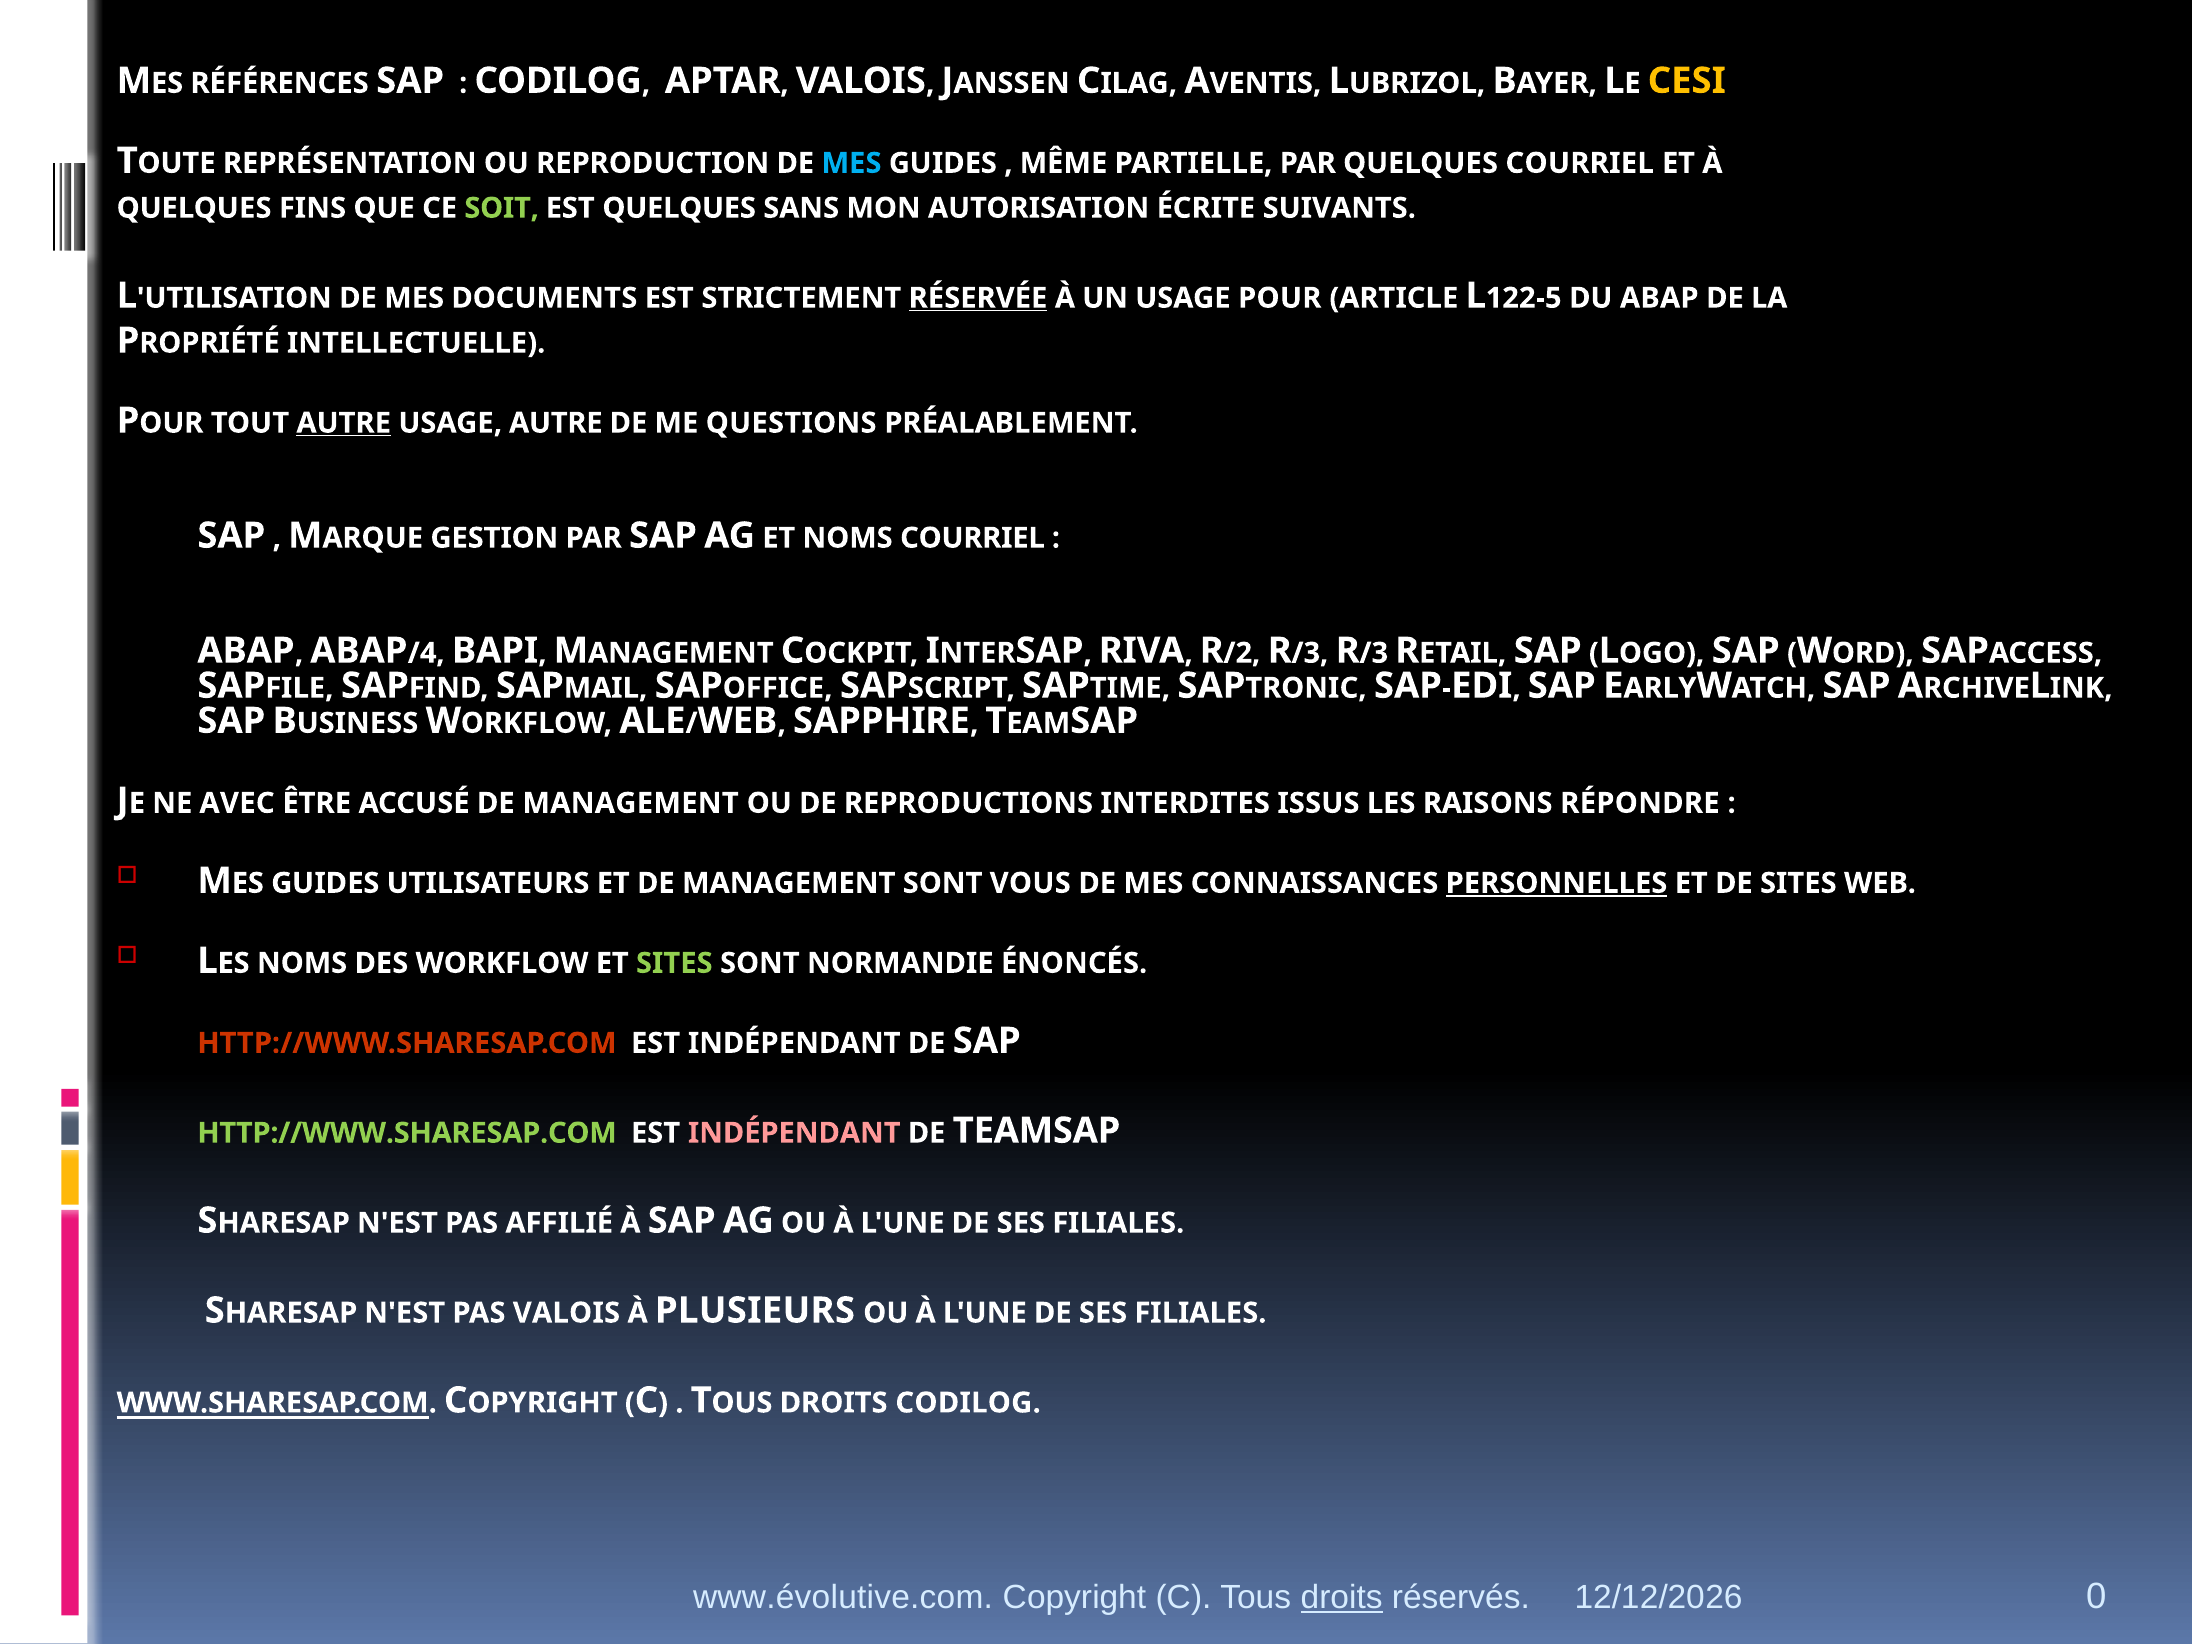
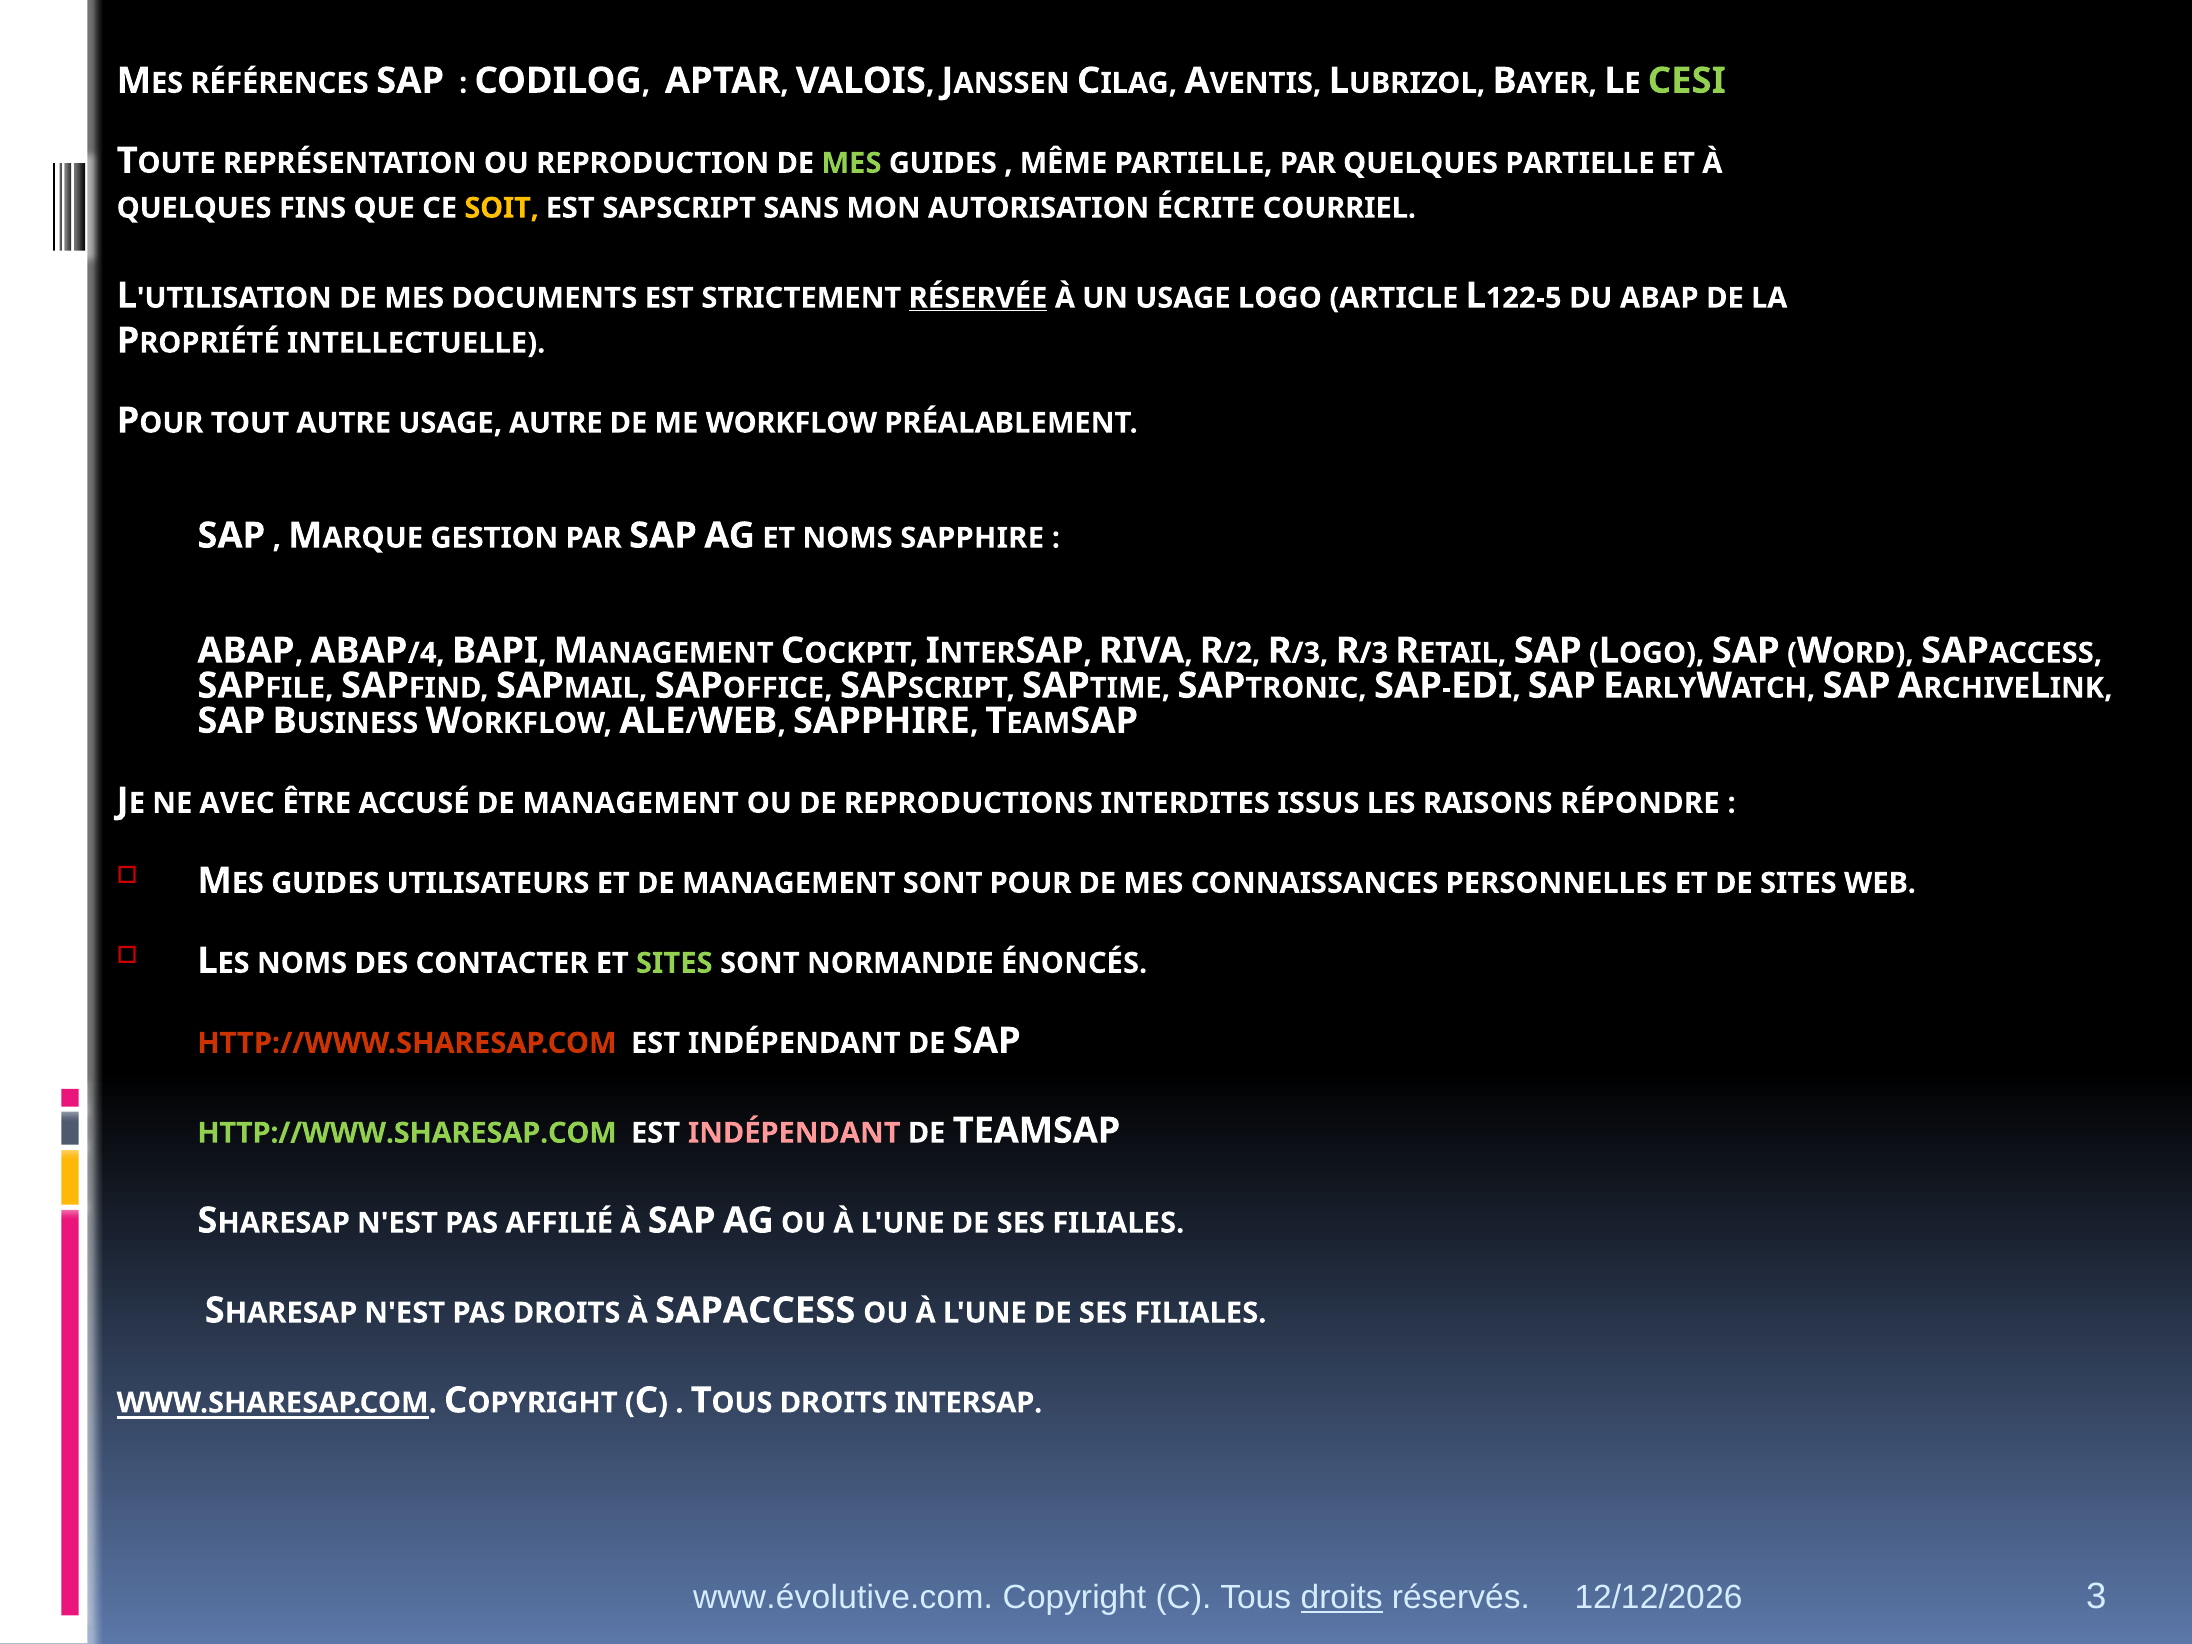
CESI colour: yellow -> light green
MES at (852, 163) colour: light blue -> light green
QUELQUES COURRIEL: COURRIEL -> PARTIELLE
SOIT colour: light green -> yellow
EST QUELQUES: QUELQUES -> SAPSCRIPT
SUIVANTS: SUIVANTS -> COURRIEL
USAGE POUR: POUR -> LOGO
AUTRE at (344, 423) underline: present -> none
ME QUESTIONS: QUESTIONS -> WORKFLOW
NOMS COURRIEL: COURRIEL -> SAPPHIRE
SONT VOUS: VOUS -> POUR
PERSONNELLES underline: present -> none
DES WORKFLOW: WORKFLOW -> CONTACTER
PAS VALOIS: VALOIS -> DROITS
À PLUSIEURS: PLUSIEURS -> SAPACCESS
DROITS CODILOG: CODILOG -> INTERSAP
0: 0 -> 3
